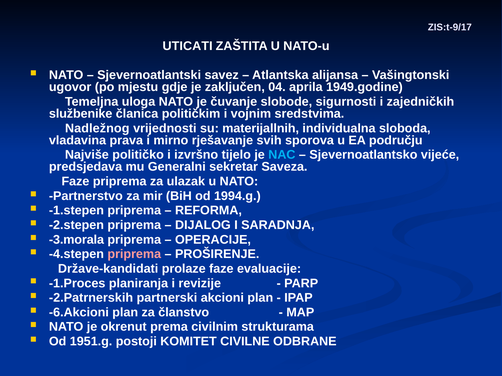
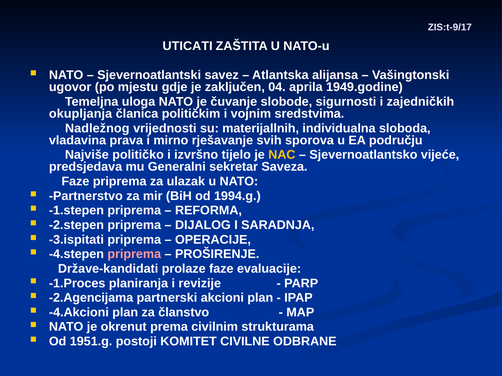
službenike: službenike -> okupljanja
NAC colour: light blue -> yellow
-3.morala: -3.morala -> -3.ispitati
-2.Patrnerskih: -2.Patrnerskih -> -2.Agencijama
-6.Akcioni: -6.Akcioni -> -4.Akcioni
